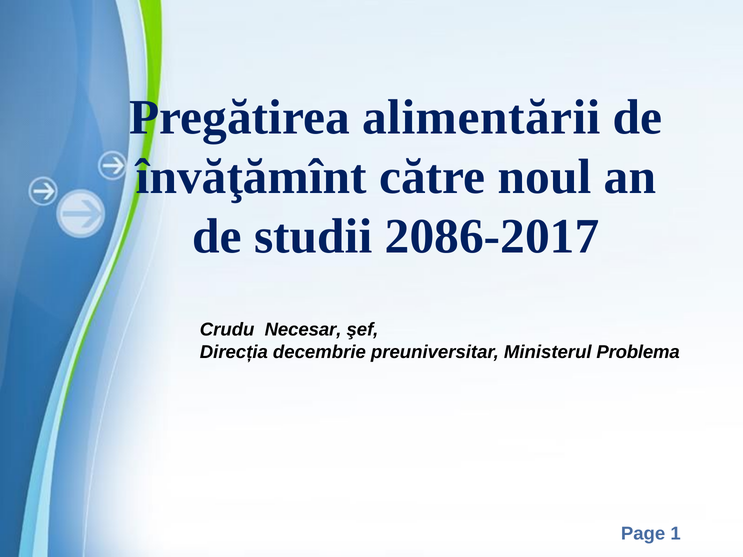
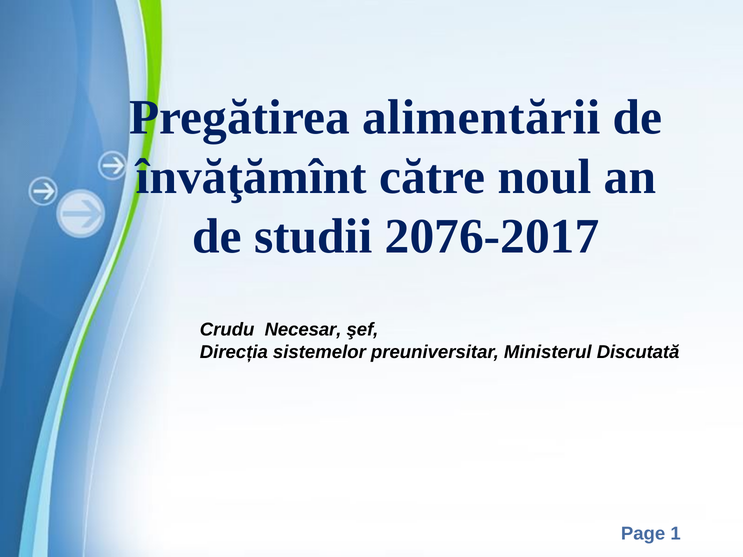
2086-2017: 2086-2017 -> 2076-2017
decembrie: decembrie -> sistemelor
Problema: Problema -> Discutată
